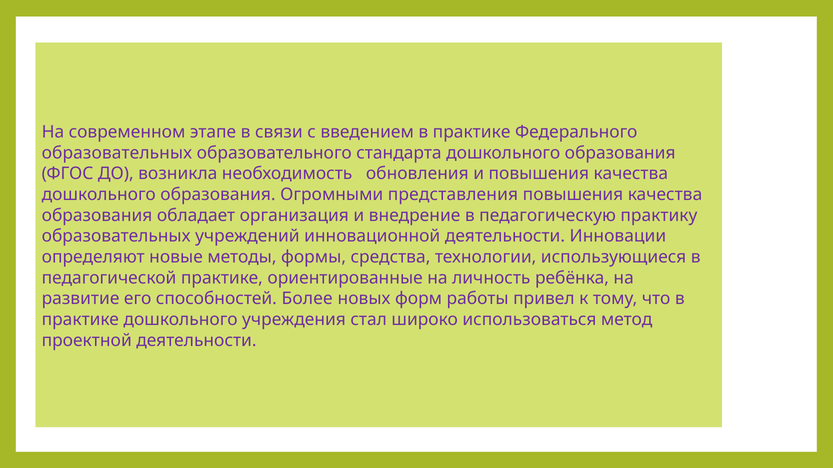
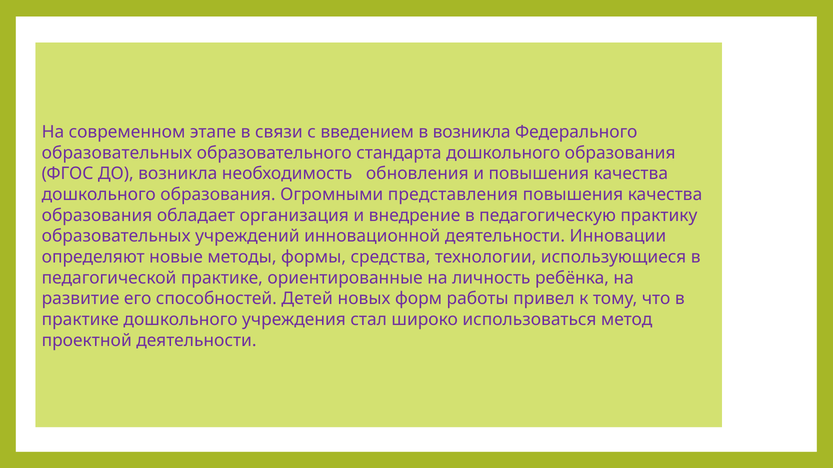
введением в практике: практике -> возникла
Более: Более -> Детей
